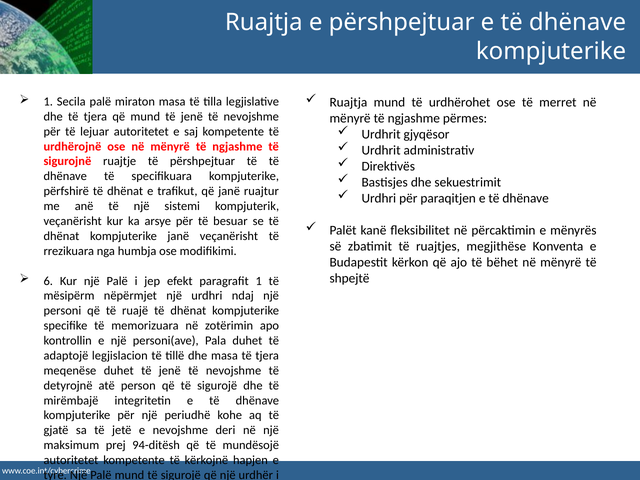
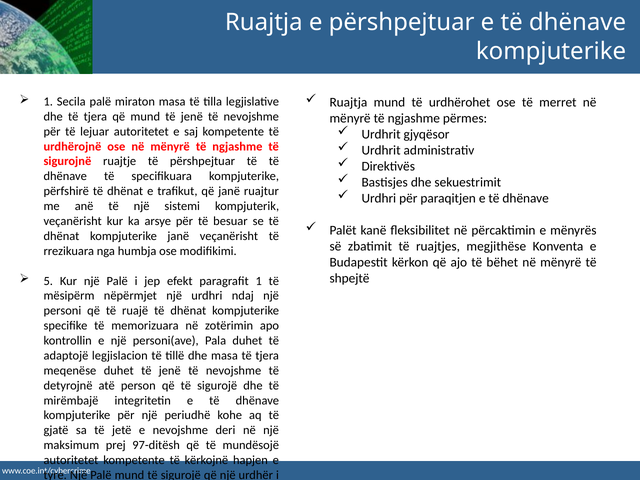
6: 6 -> 5
94-ditësh: 94-ditësh -> 97-ditësh
